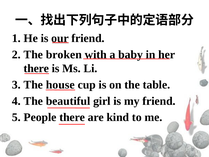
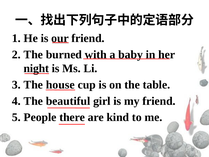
broken: broken -> burned
there at (36, 68): there -> night
